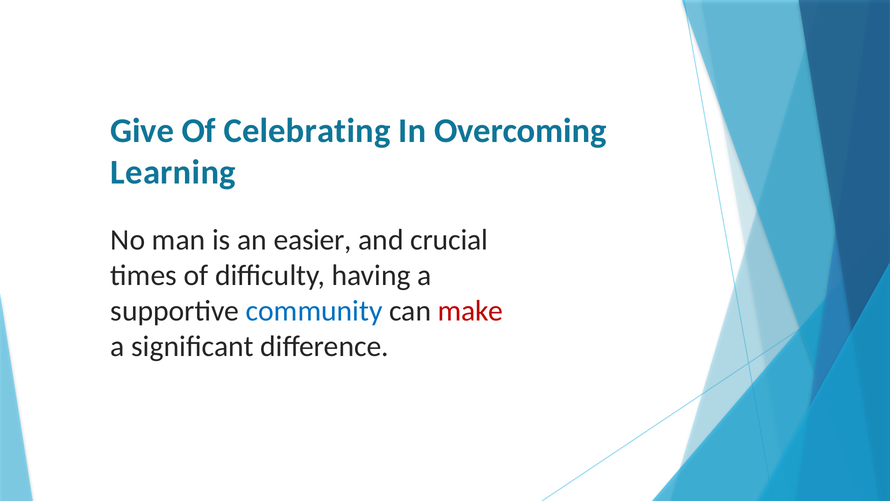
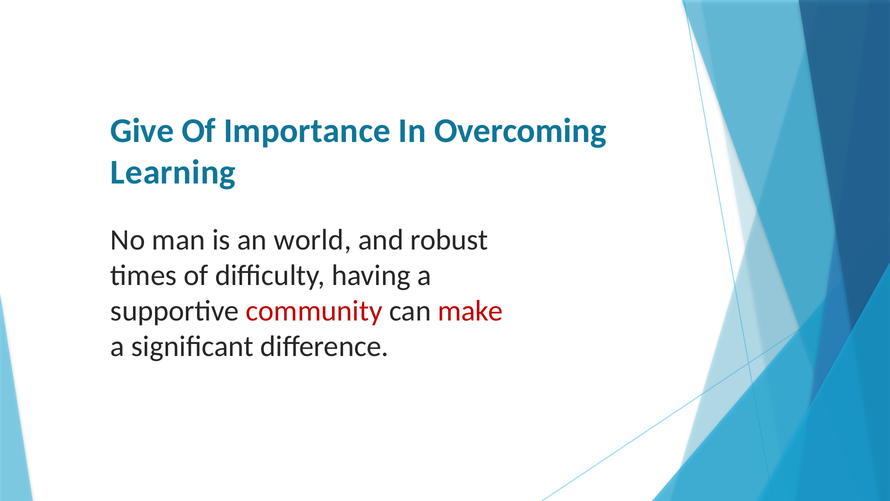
Celebrating: Celebrating -> Importance
easier: easier -> world
crucial: crucial -> robust
community colour: blue -> red
